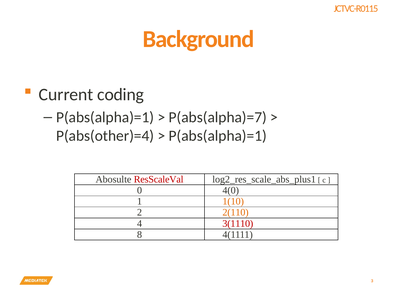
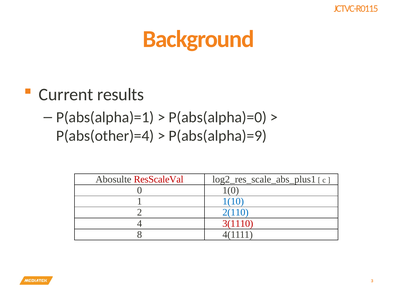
coding: coding -> results
P(abs(alpha)=7: P(abs(alpha)=7 -> P(abs(alpha)=0
P(abs(alpha)=1 at (218, 136): P(abs(alpha)=1 -> P(abs(alpha)=9
4(0: 4(0 -> 1(0
1(10 colour: orange -> blue
2(110 colour: orange -> blue
